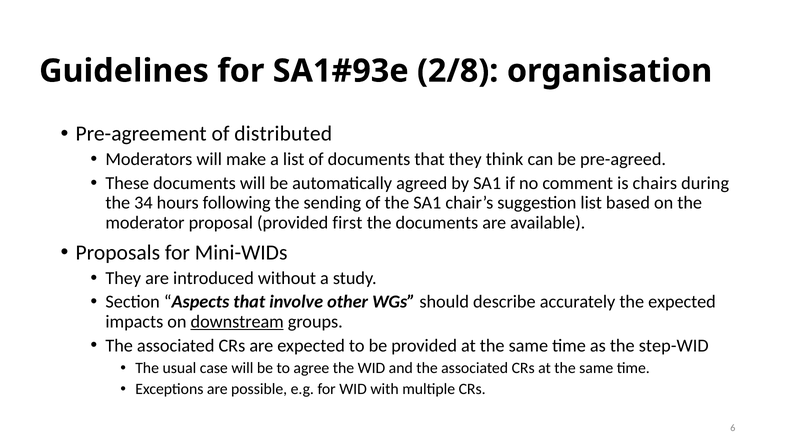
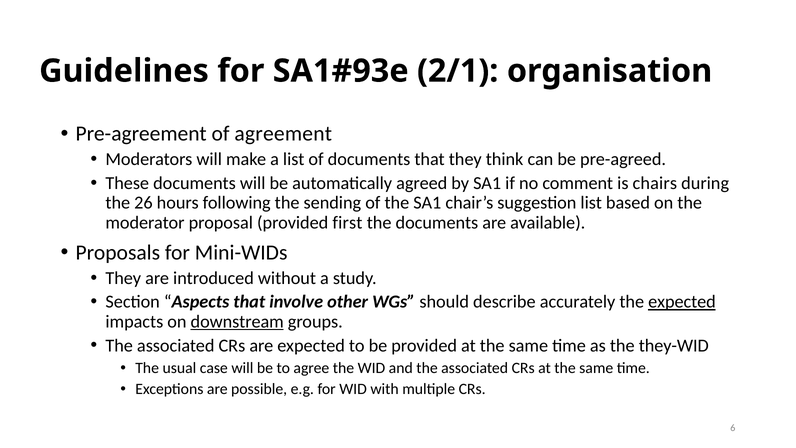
2/8: 2/8 -> 2/1
distributed: distributed -> agreement
34: 34 -> 26
expected at (682, 302) underline: none -> present
step-WID: step-WID -> they-WID
